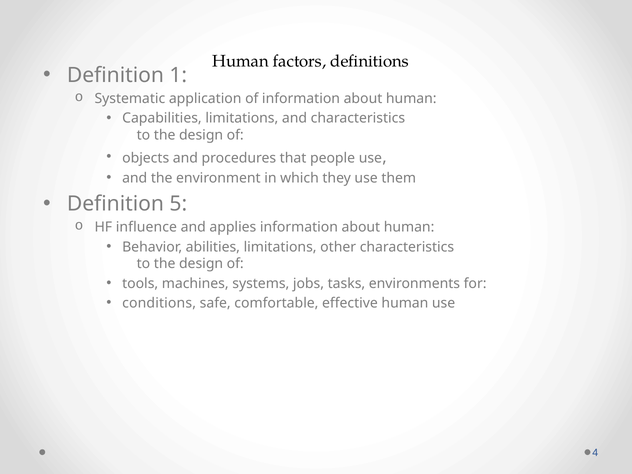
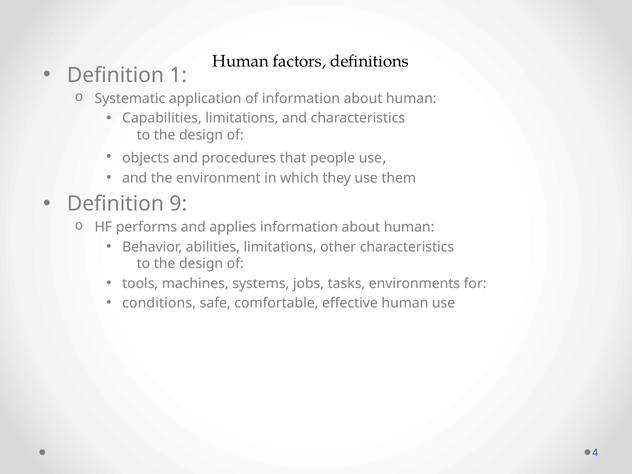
5: 5 -> 9
influence: influence -> performs
